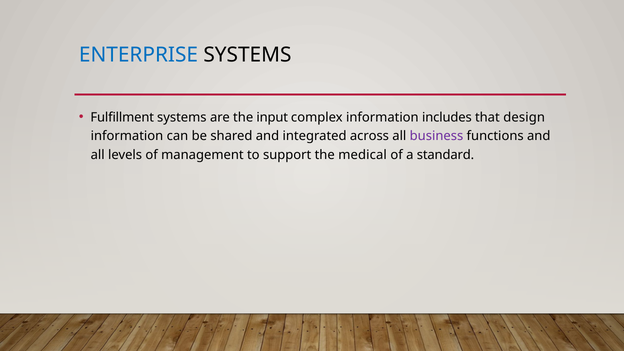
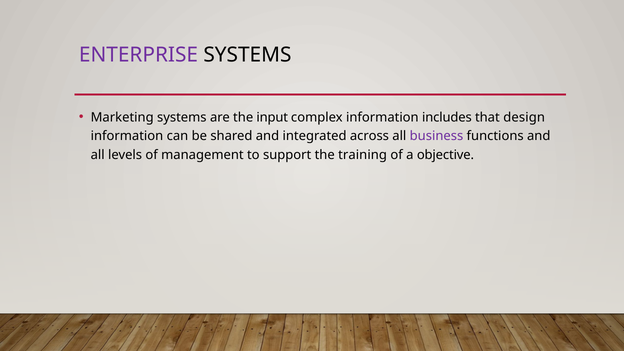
ENTERPRISE colour: blue -> purple
Fulfillment: Fulfillment -> Marketing
medical: medical -> training
standard: standard -> objective
